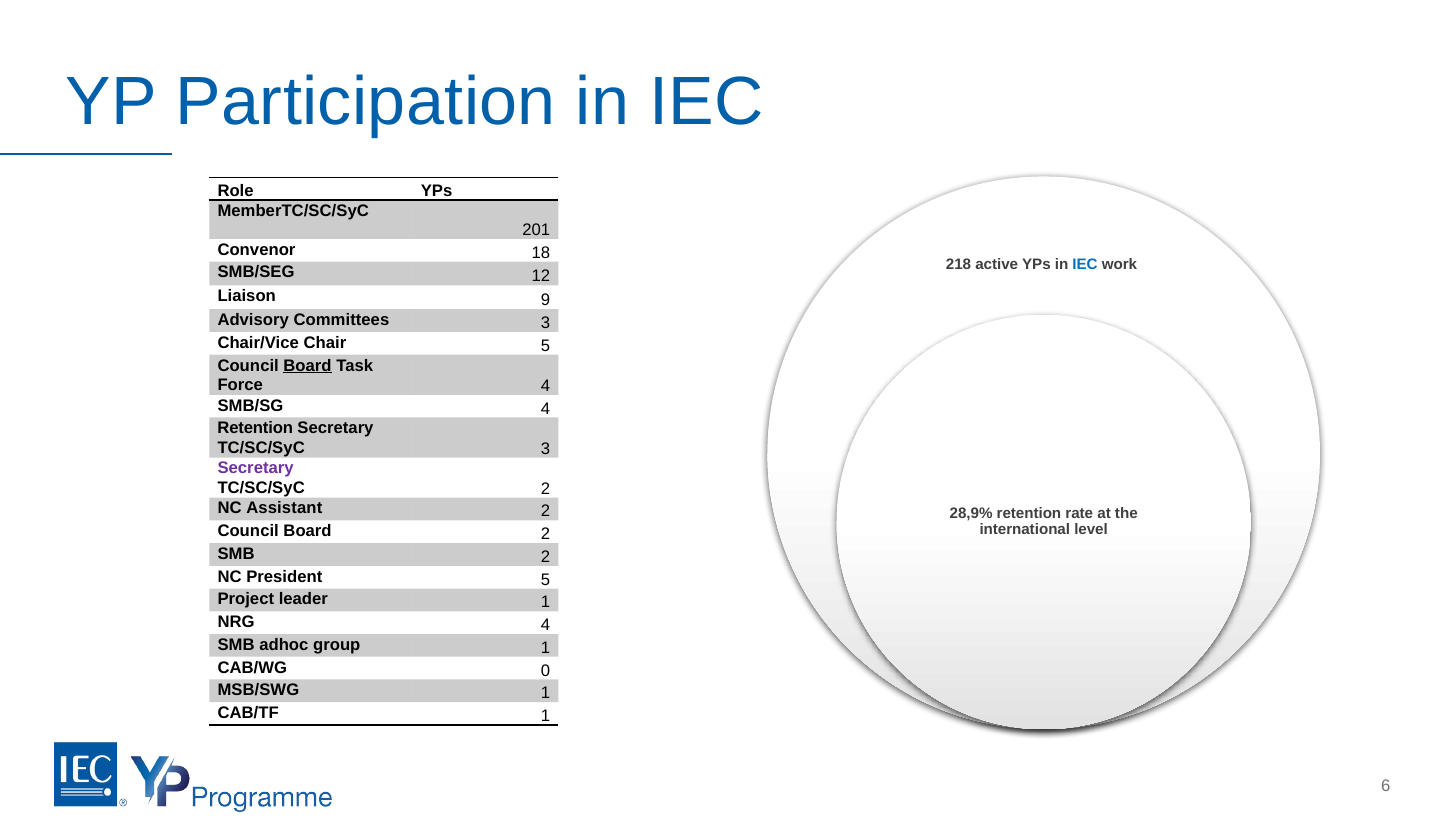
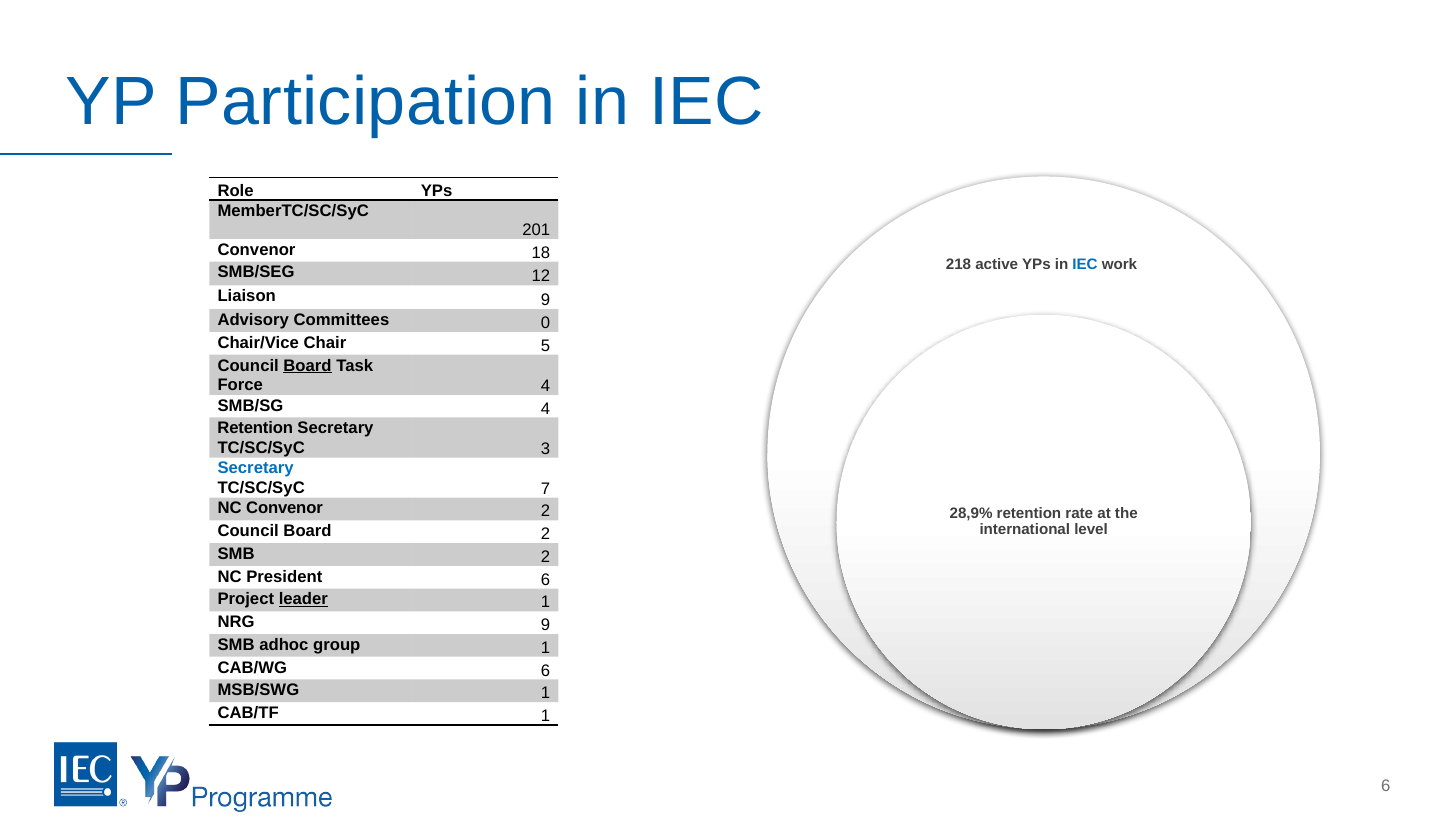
Committees 3: 3 -> 0
Secretary at (256, 468) colour: purple -> blue
TC/SC/SyC 2: 2 -> 7
NC Assistant: Assistant -> Convenor
President 5: 5 -> 6
leader underline: none -> present
NRG 4: 4 -> 9
CAB/WG 0: 0 -> 6
